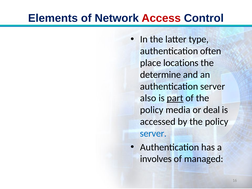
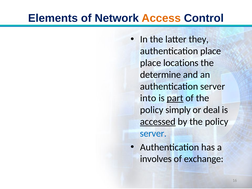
Access colour: red -> orange
type: type -> they
authentication often: often -> place
also: also -> into
media: media -> simply
accessed underline: none -> present
managed: managed -> exchange
